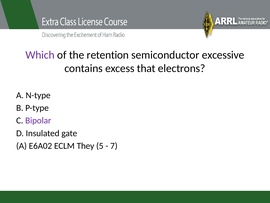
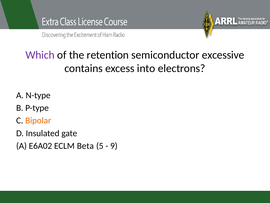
that: that -> into
Bipolar colour: purple -> orange
They: They -> Beta
7: 7 -> 9
